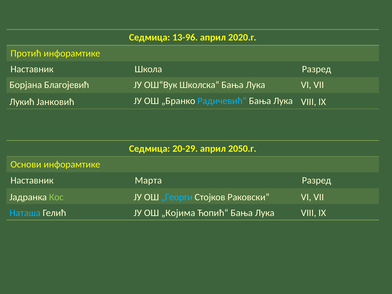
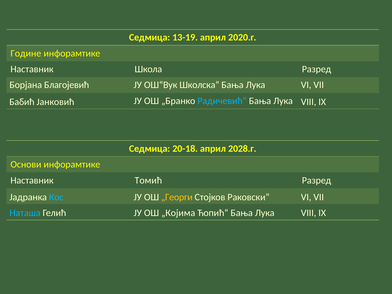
13-96: 13-96 -> 13-19
Протић: Протић -> Године
Лукић: Лукић -> Бабић
20-29: 20-29 -> 20-18
2050.г: 2050.г -> 2028.г
Марта: Марта -> Томић
Кос colour: light green -> light blue
„Георги colour: light blue -> yellow
